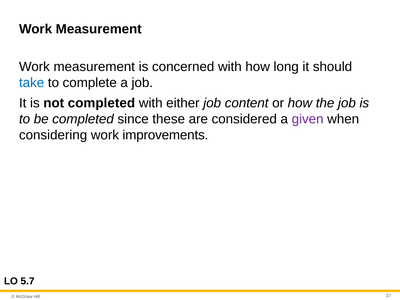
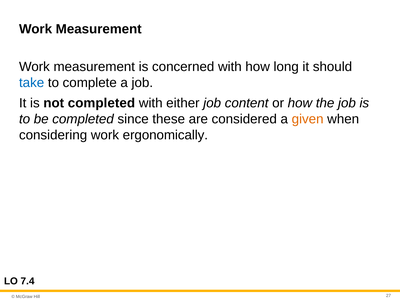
given colour: purple -> orange
improvements: improvements -> ergonomically
5.7: 5.7 -> 7.4
